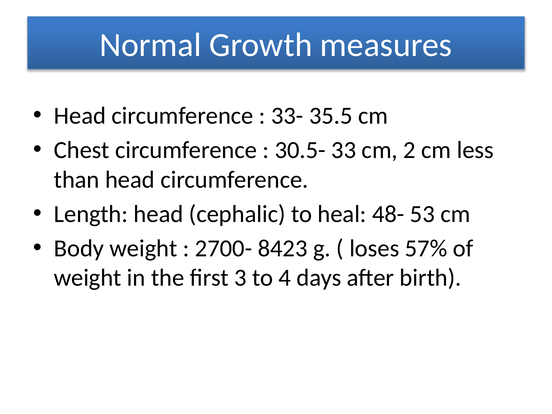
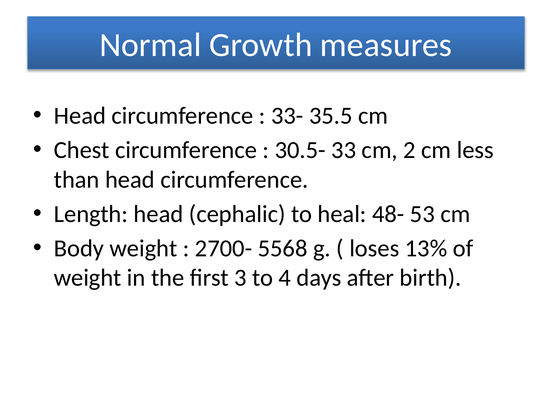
8423: 8423 -> 5568
57%: 57% -> 13%
